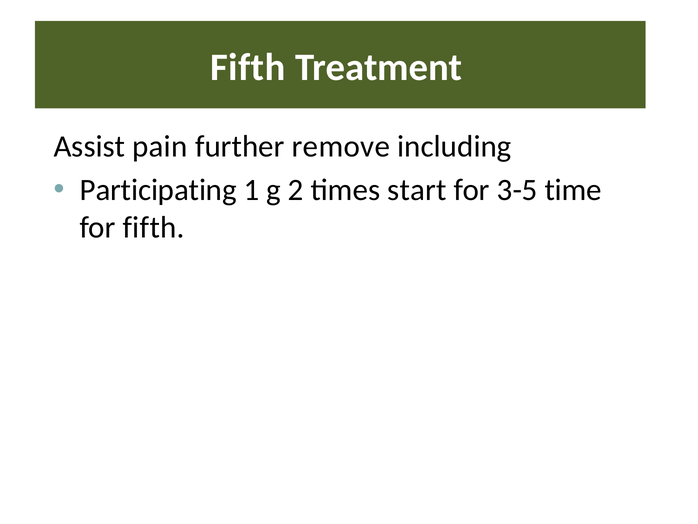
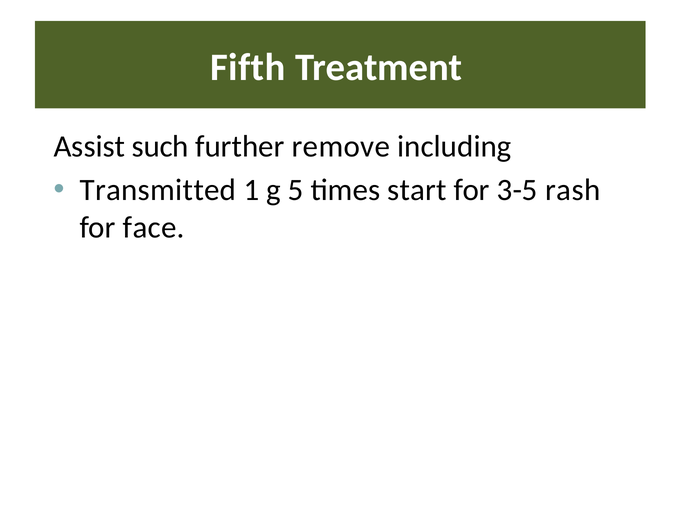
pain: pain -> such
Participating: Participating -> Transmitted
2: 2 -> 5
time: time -> rash
for fifth: fifth -> face
